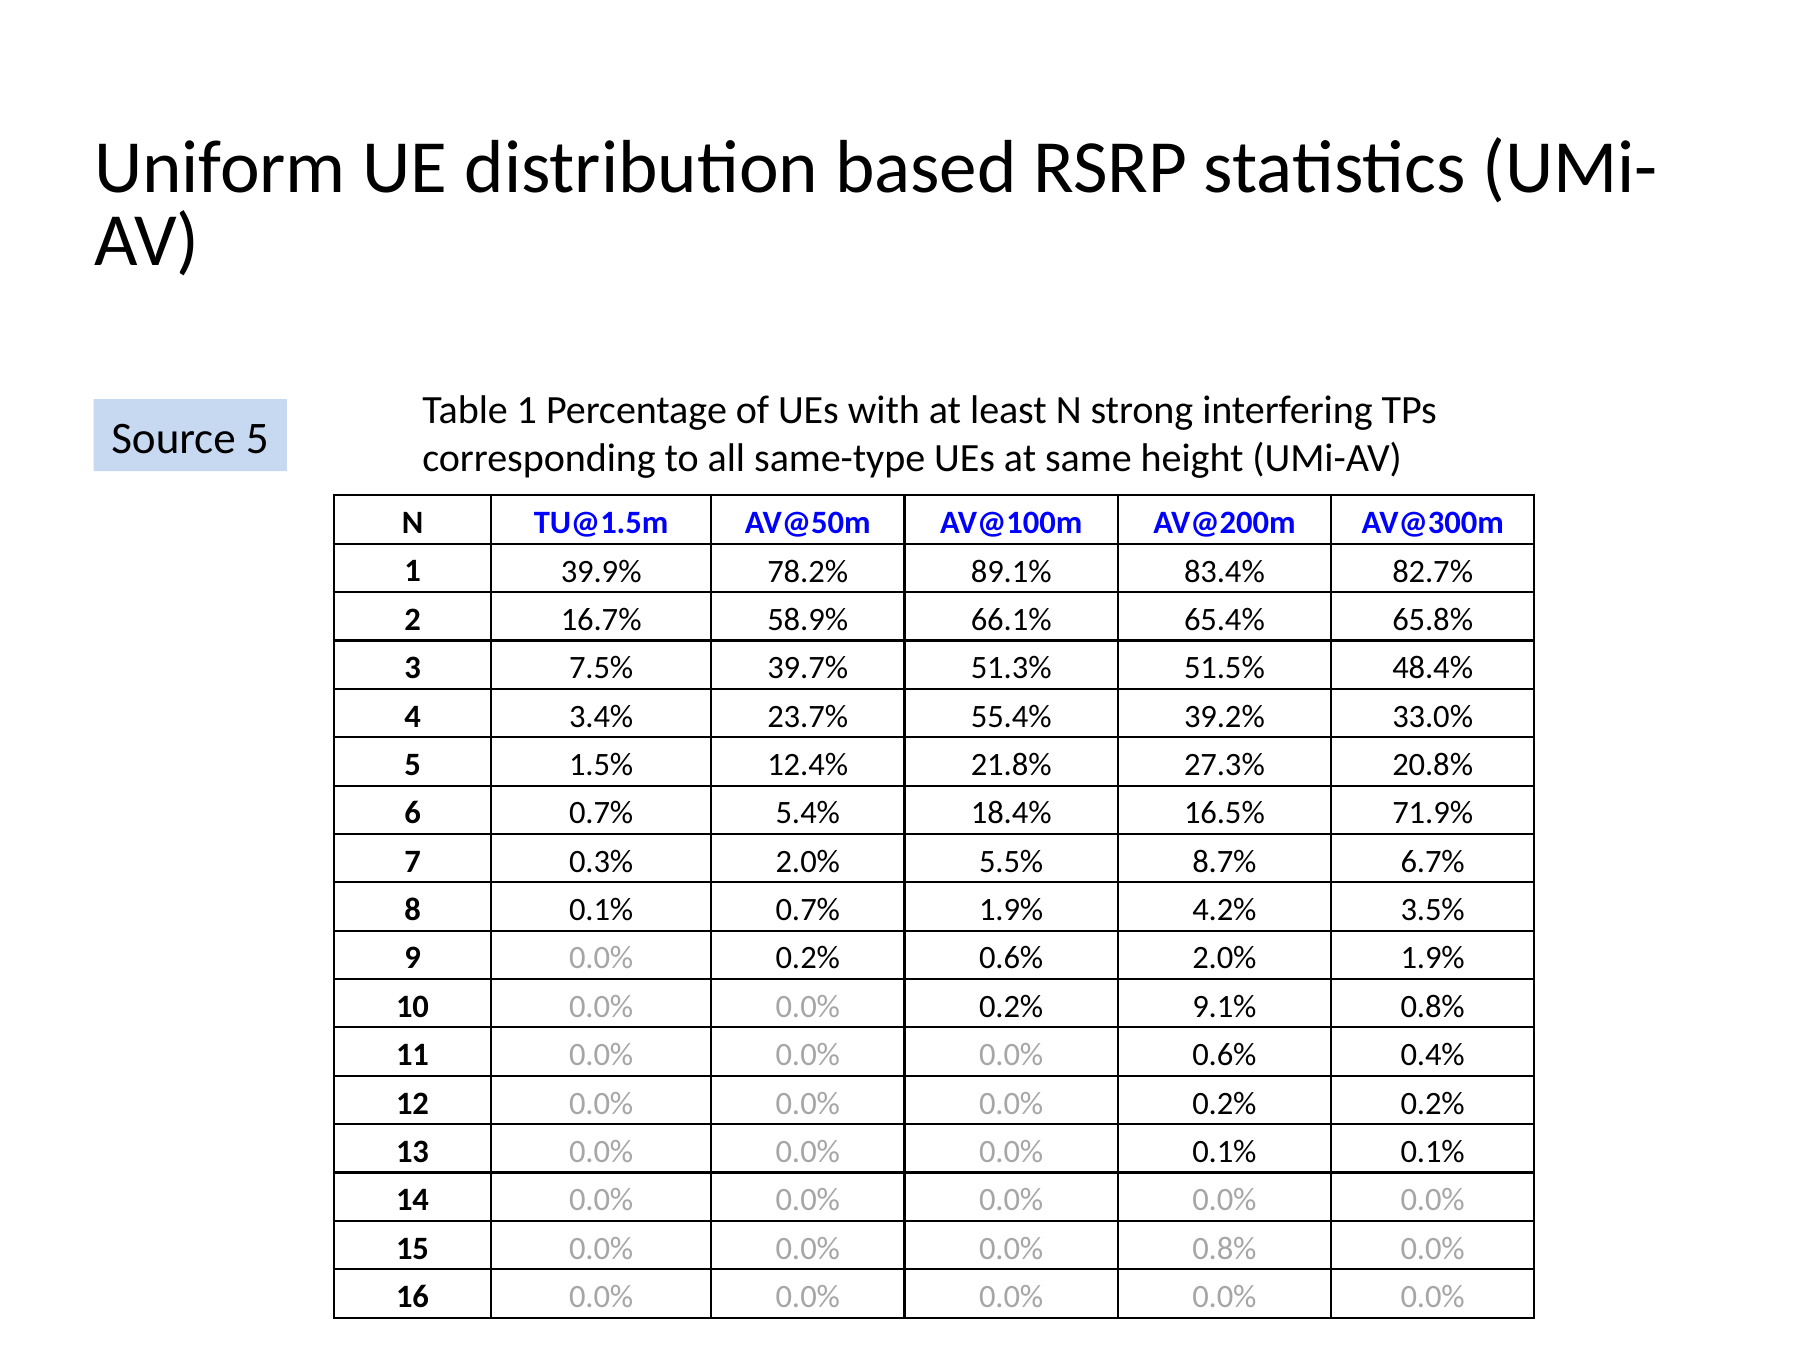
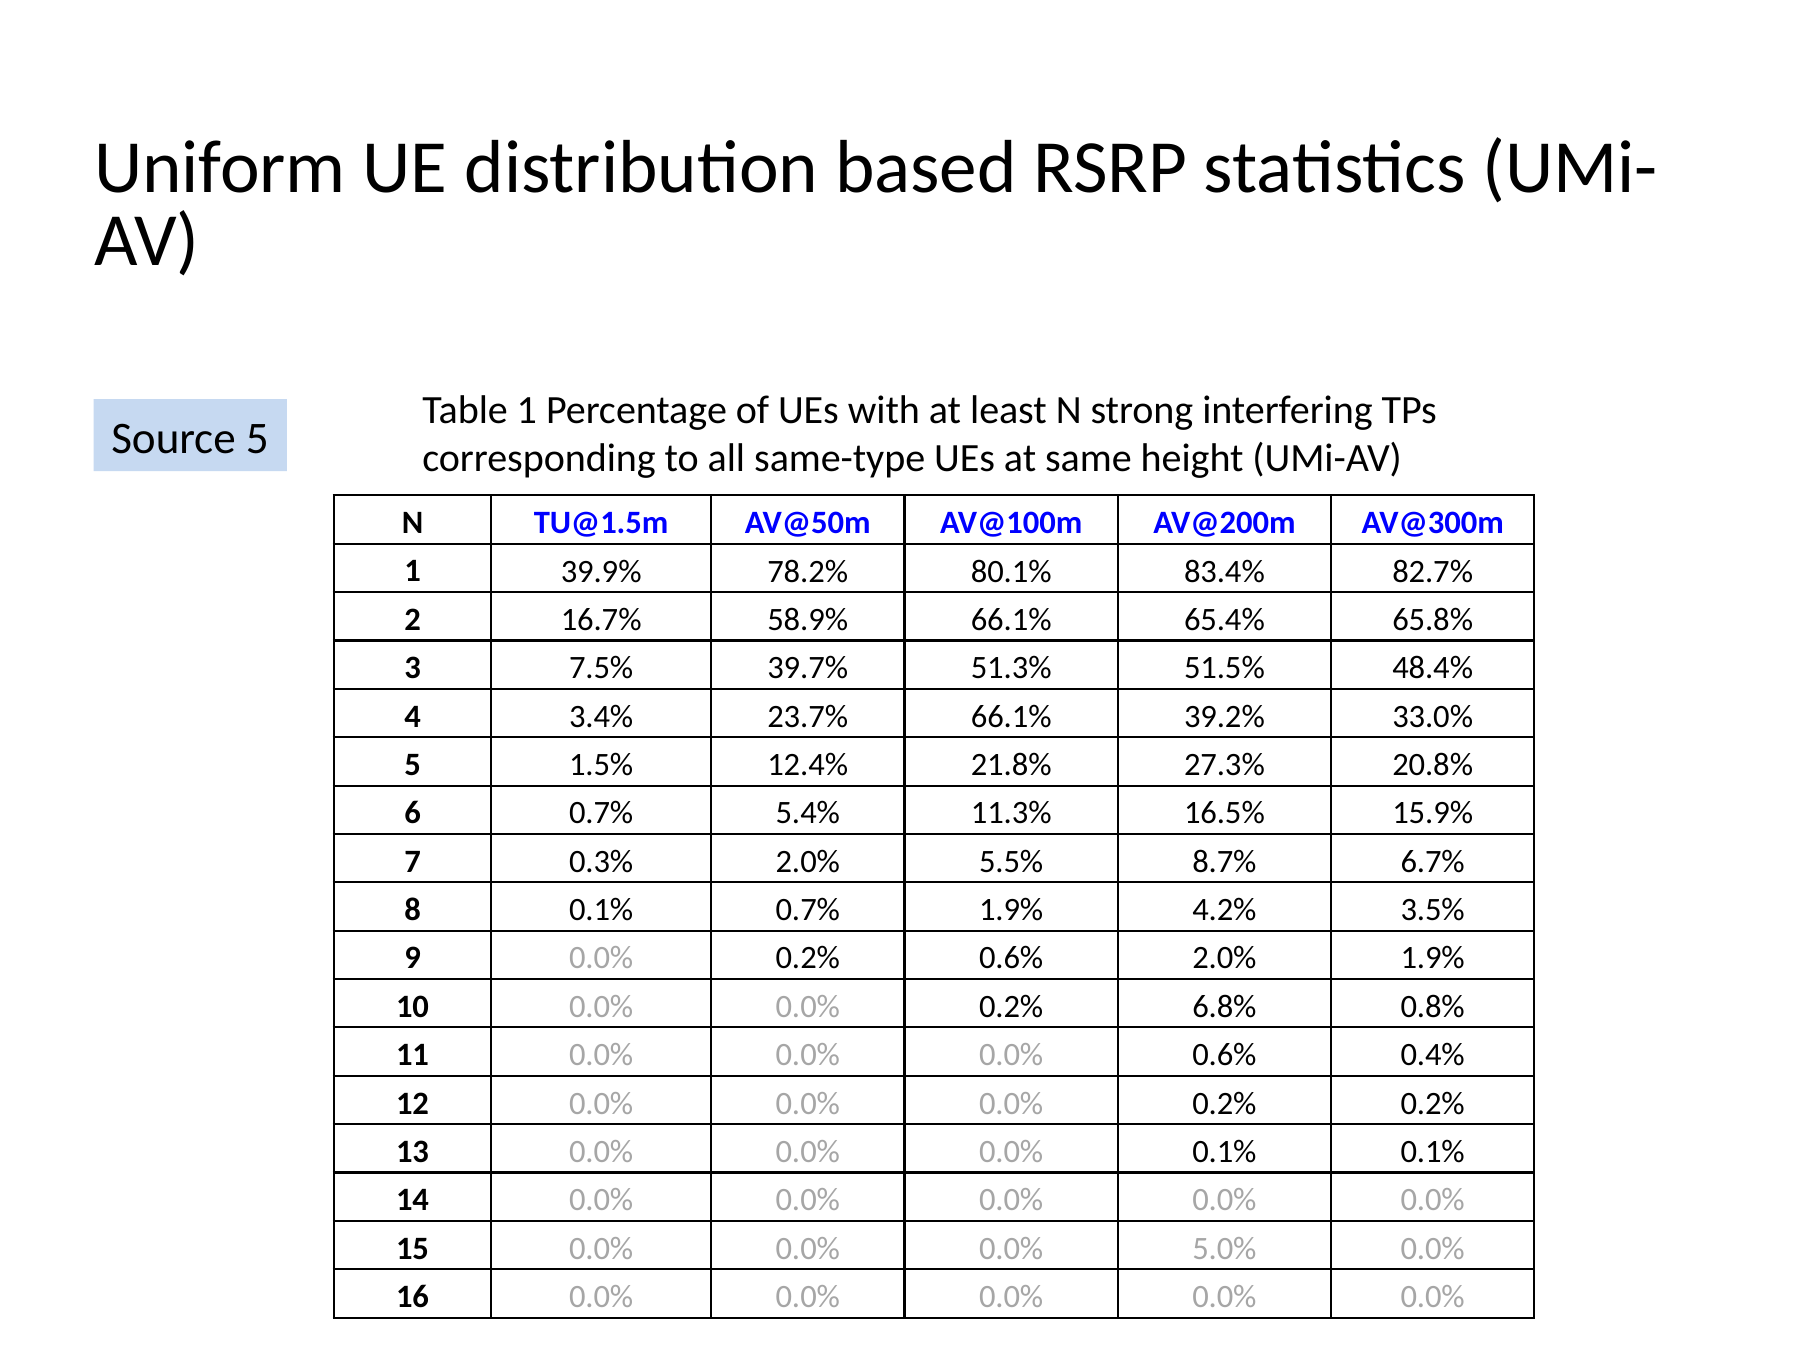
89.1%: 89.1% -> 80.1%
23.7% 55.4%: 55.4% -> 66.1%
18.4%: 18.4% -> 11.3%
71.9%: 71.9% -> 15.9%
9.1%: 9.1% -> 6.8%
0.0% 0.8%: 0.8% -> 5.0%
